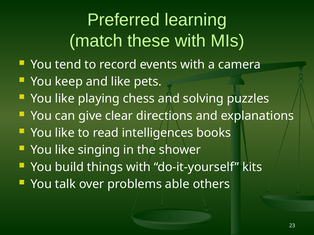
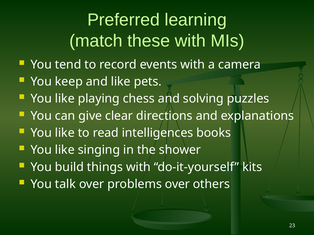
problems able: able -> over
